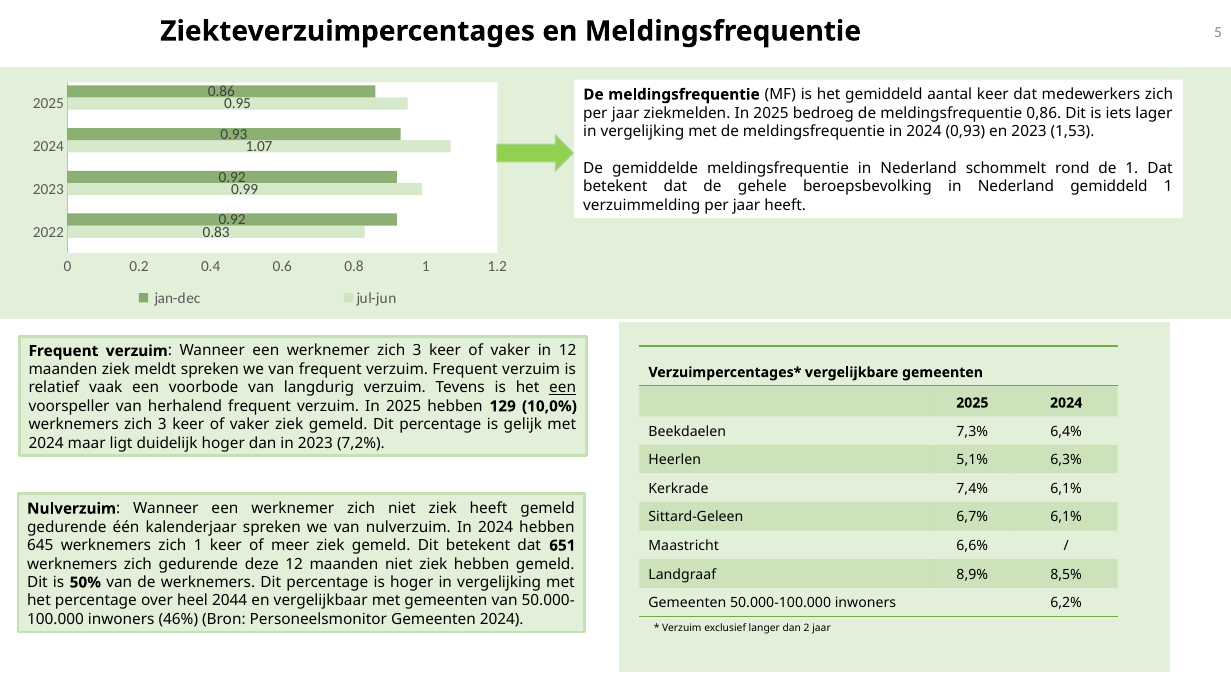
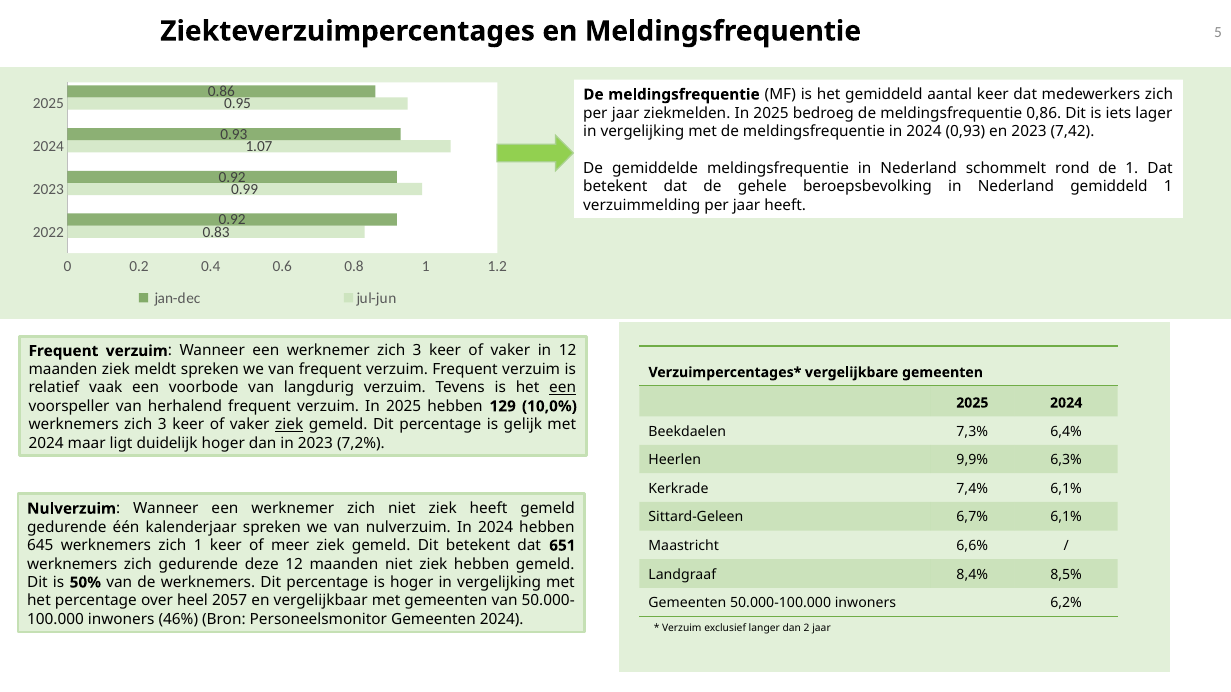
1,53: 1,53 -> 7,42
ziek at (289, 425) underline: none -> present
5,1%: 5,1% -> 9,9%
8,9%: 8,9% -> 8,4%
2044: 2044 -> 2057
